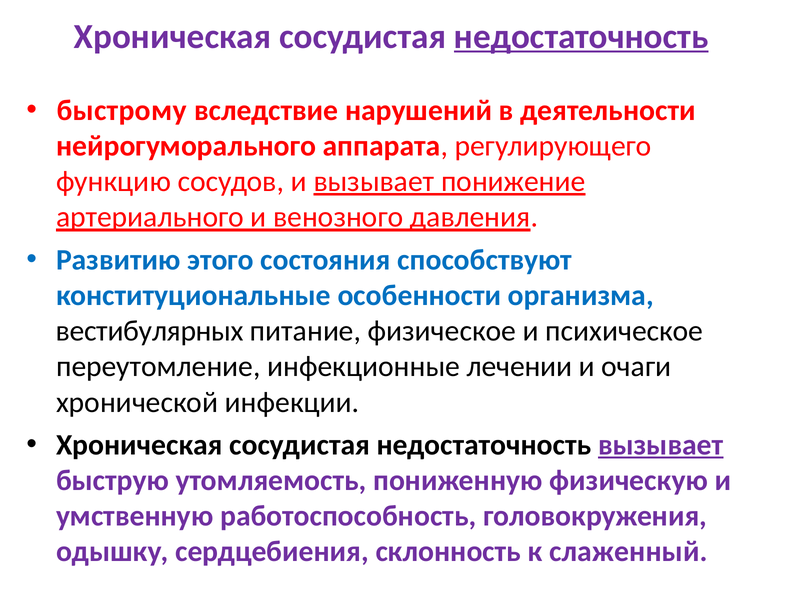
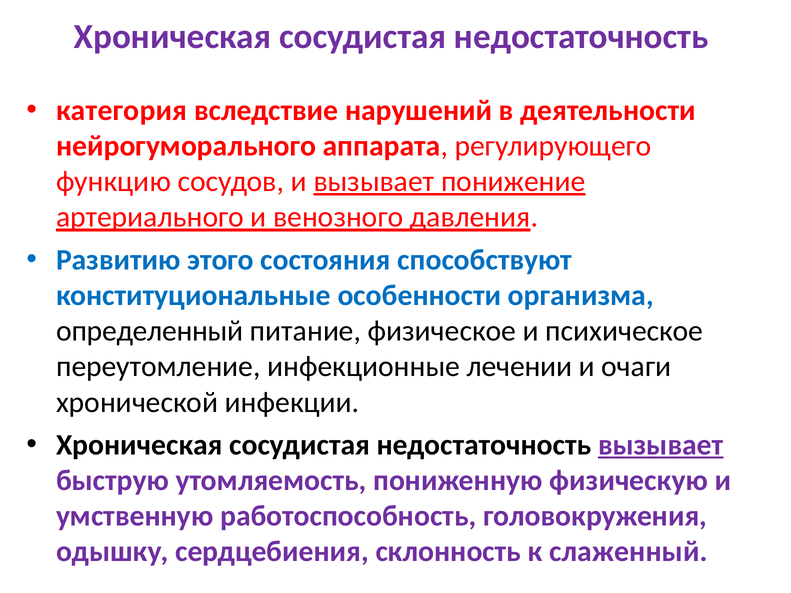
недостаточность at (581, 36) underline: present -> none
быстрому: быстрому -> категория
вестибулярных: вестибулярных -> определенный
